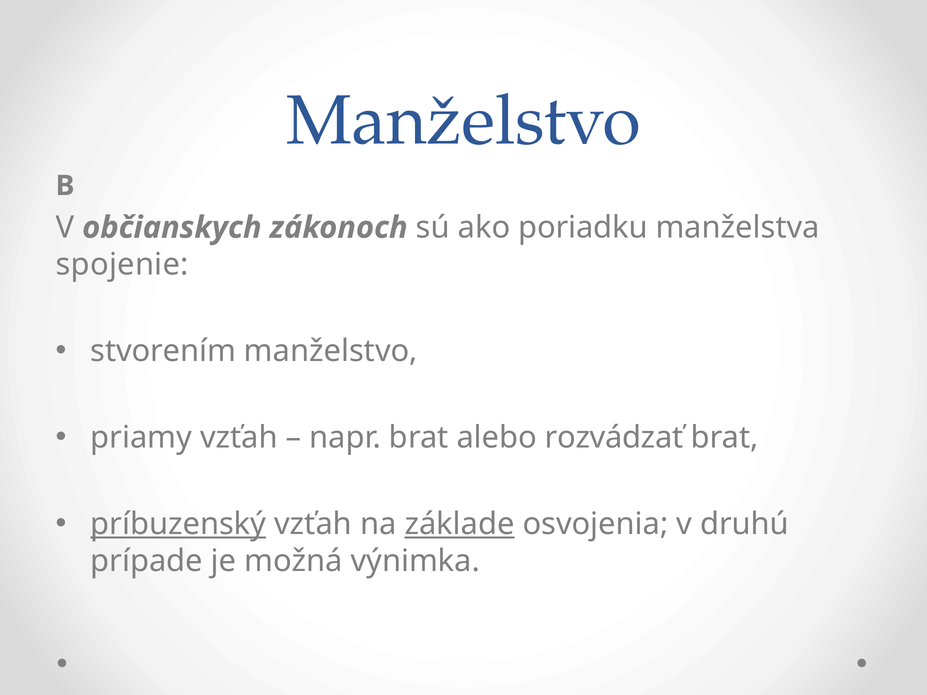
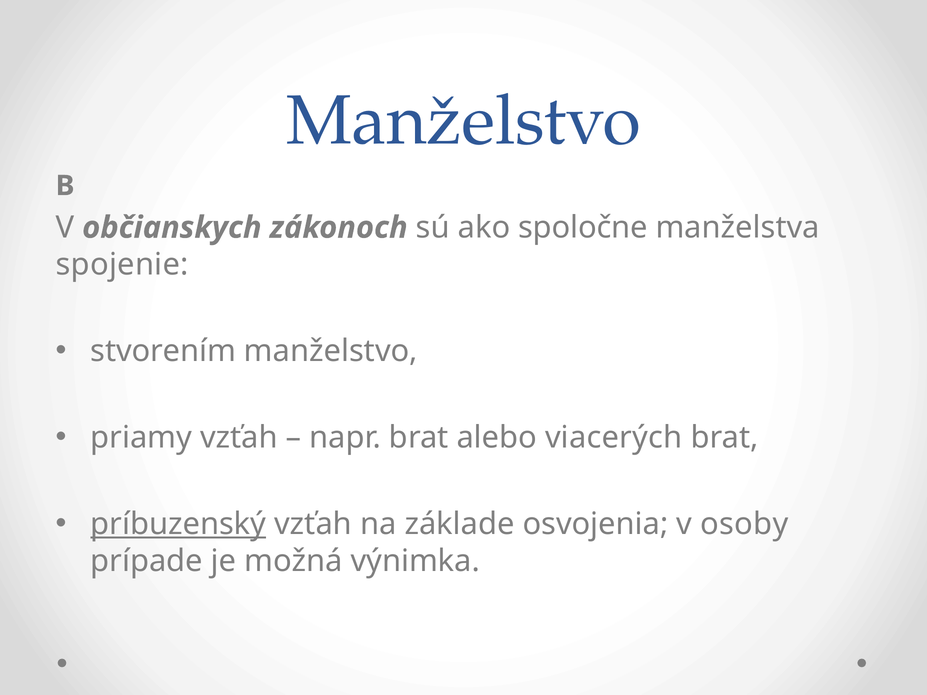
poriadku: poriadku -> spoločne
rozvádzať: rozvádzať -> viacerých
základe underline: present -> none
druhú: druhú -> osoby
